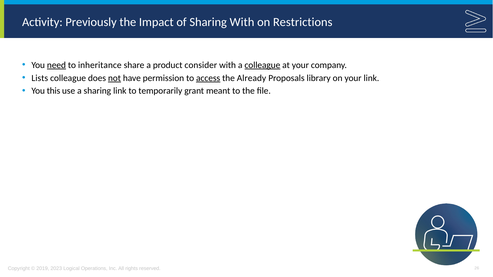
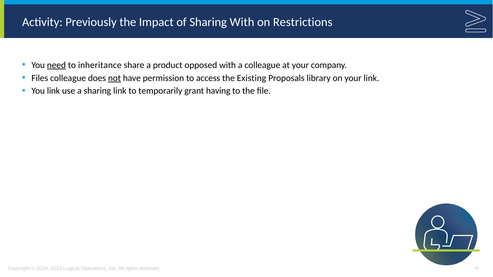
consider: consider -> opposed
colleague at (262, 65) underline: present -> none
Lists: Lists -> Files
access underline: present -> none
Already: Already -> Existing
You this: this -> link
meant: meant -> having
